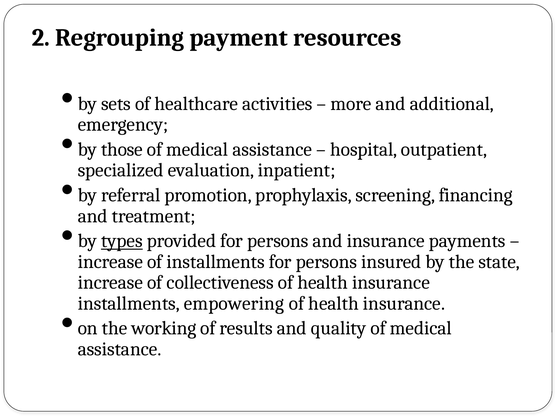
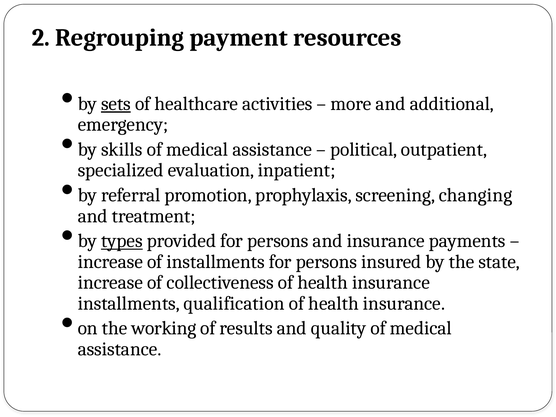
sets underline: none -> present
those: those -> skills
hospital: hospital -> political
financing: financing -> changing
empowering: empowering -> qualification
